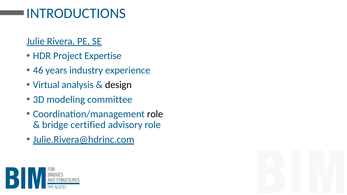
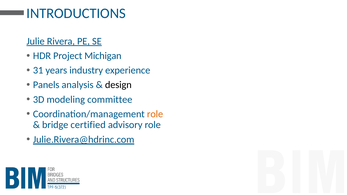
Expertise: Expertise -> Michigan
46: 46 -> 31
Virtual: Virtual -> Panels
role at (155, 114) colour: black -> orange
